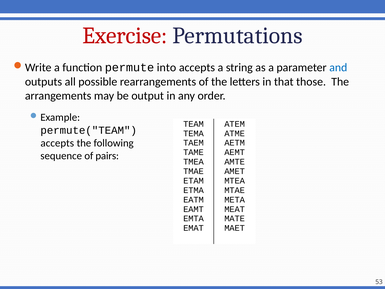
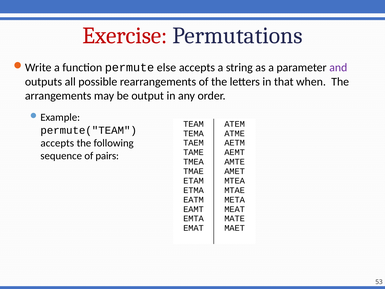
into: into -> else
and colour: blue -> purple
those: those -> when
